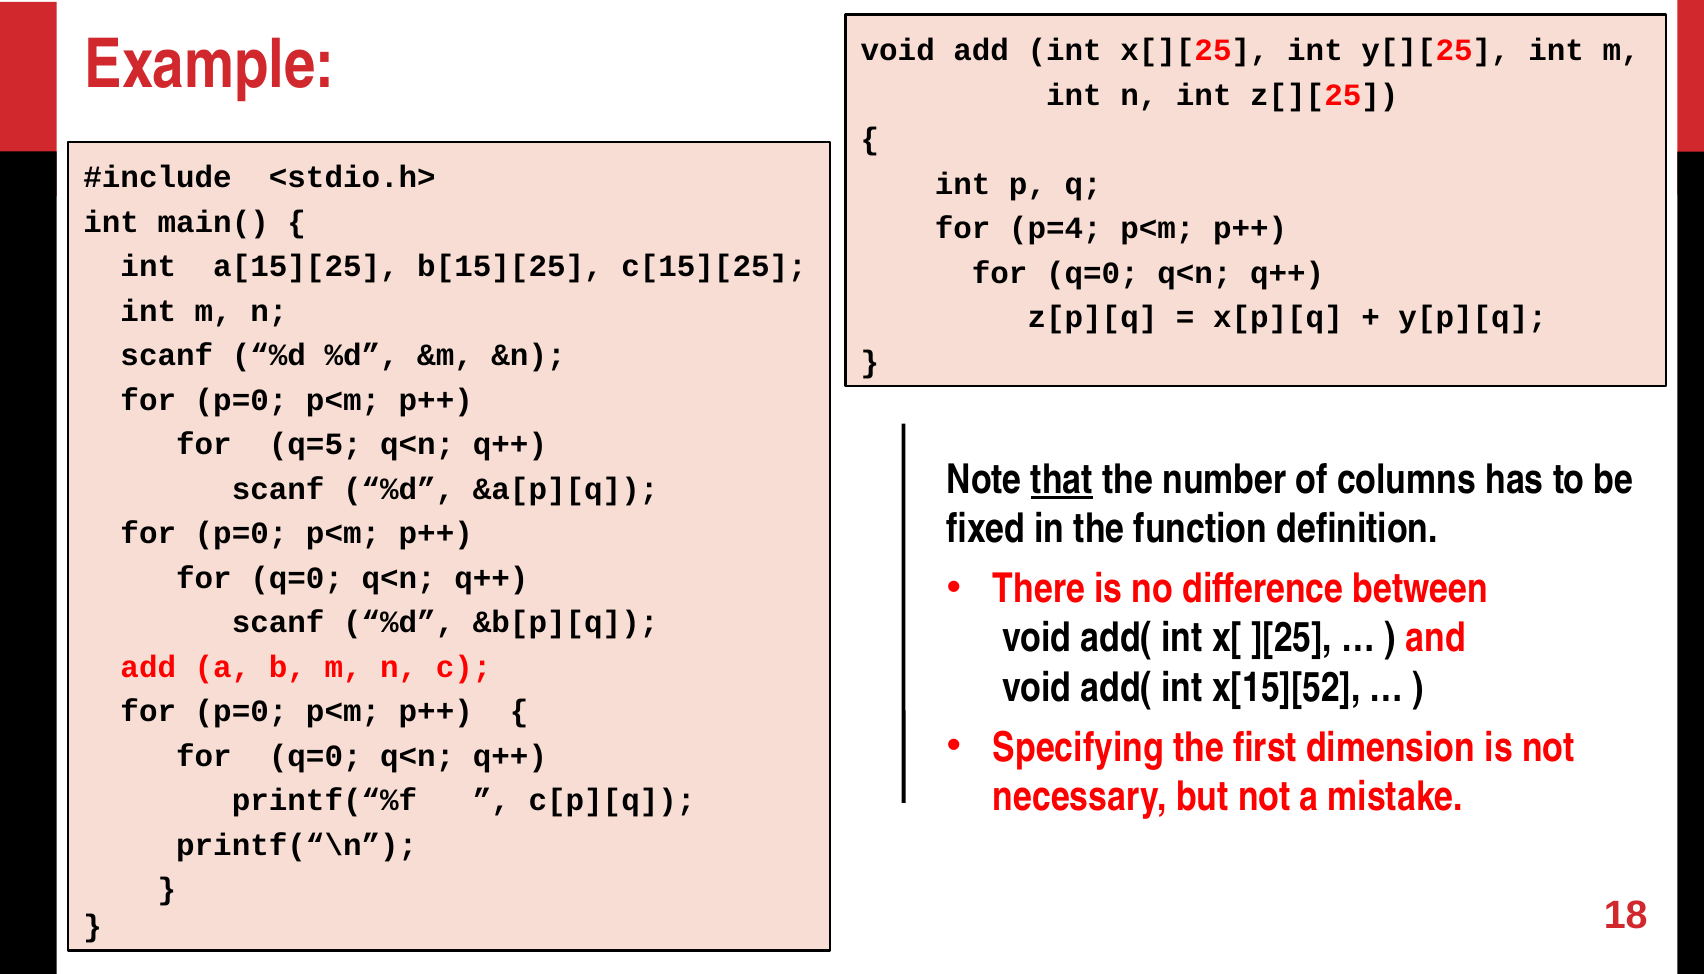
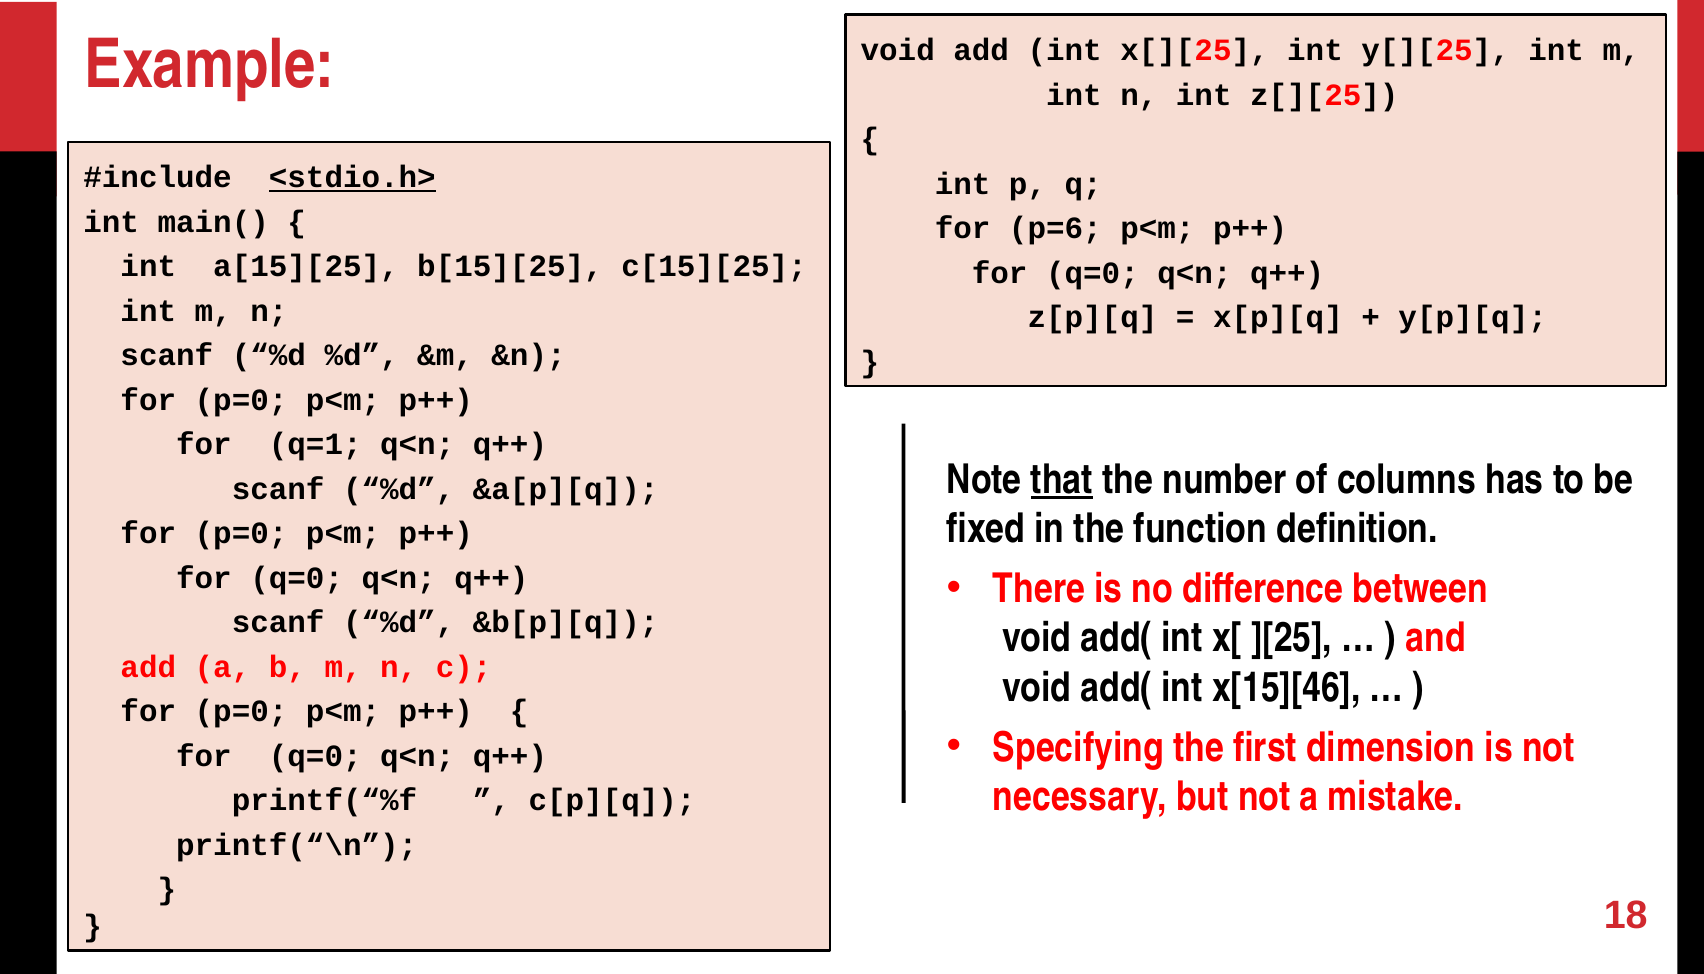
<stdio.h> underline: none -> present
p=4: p=4 -> p=6
q=5: q=5 -> q=1
x[15][52: x[15][52 -> x[15][46
